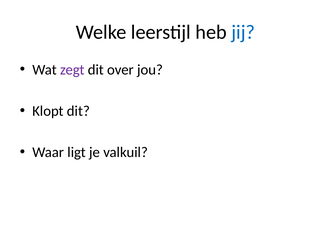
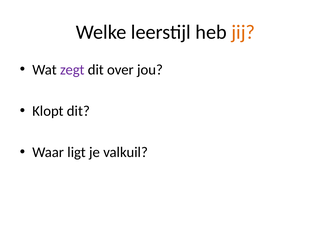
jij colour: blue -> orange
